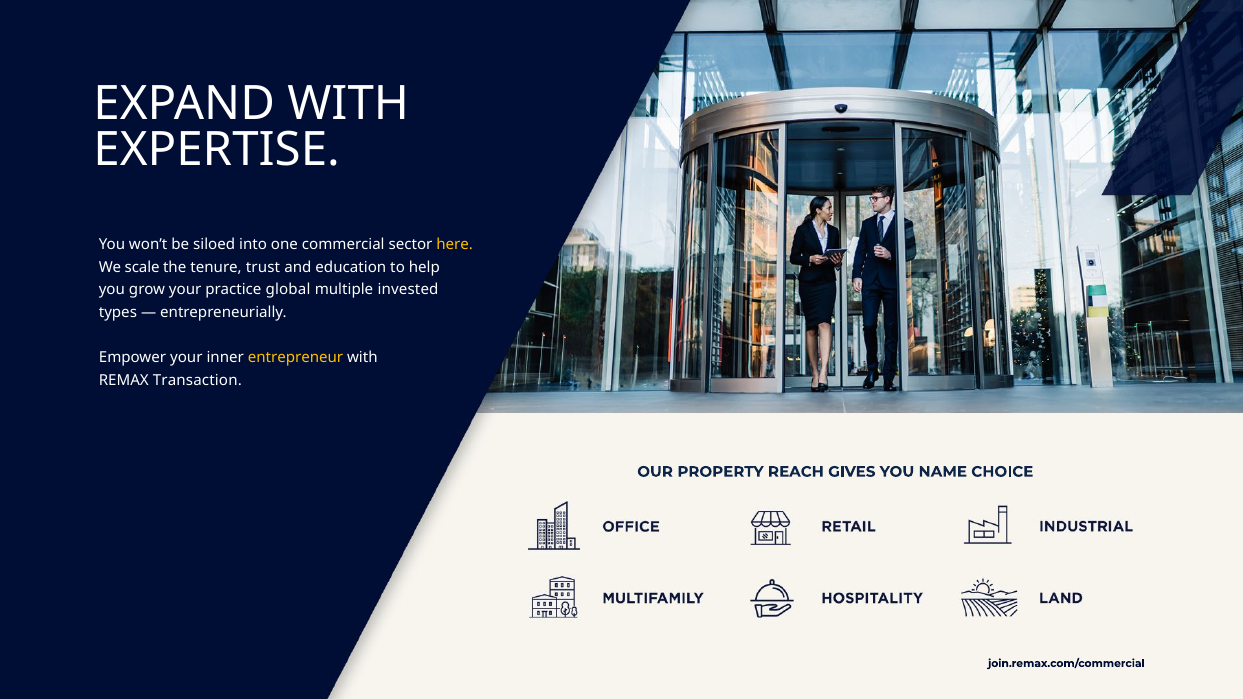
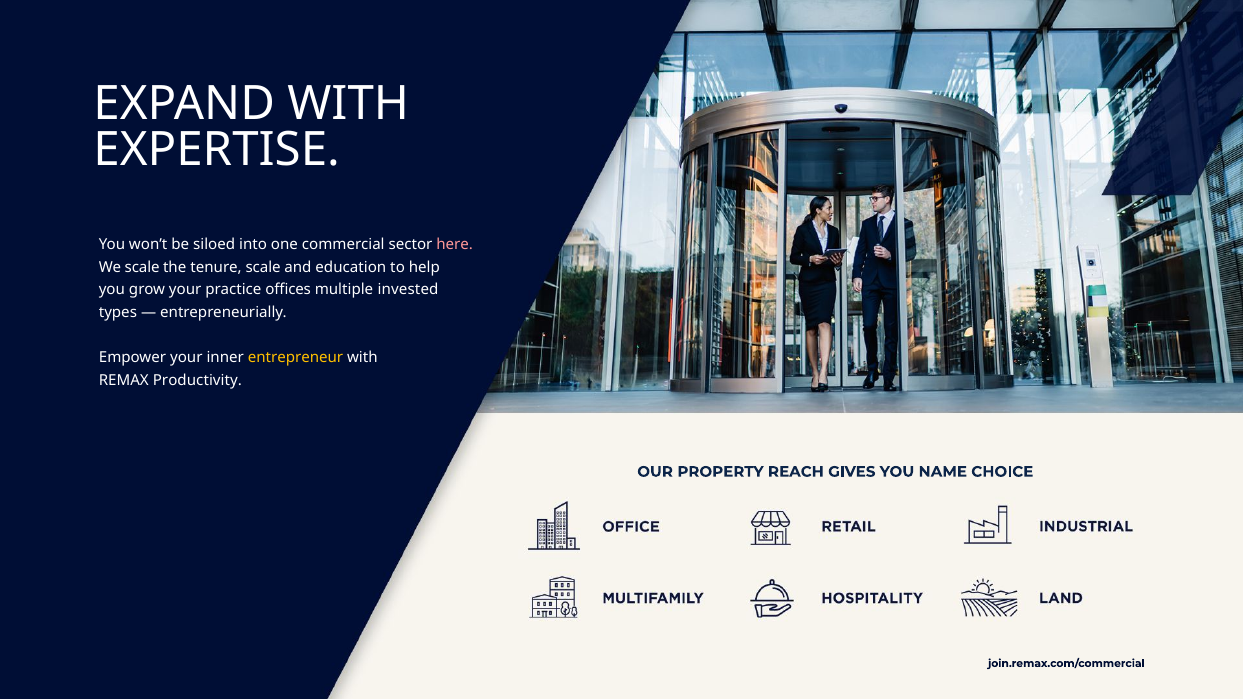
here colour: yellow -> pink
tenure trust: trust -> scale
global: global -> offices
Transaction: Transaction -> Productivity
